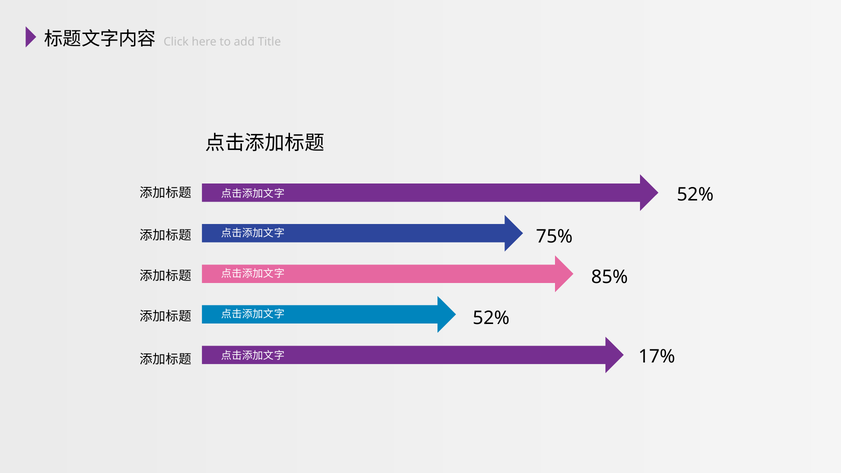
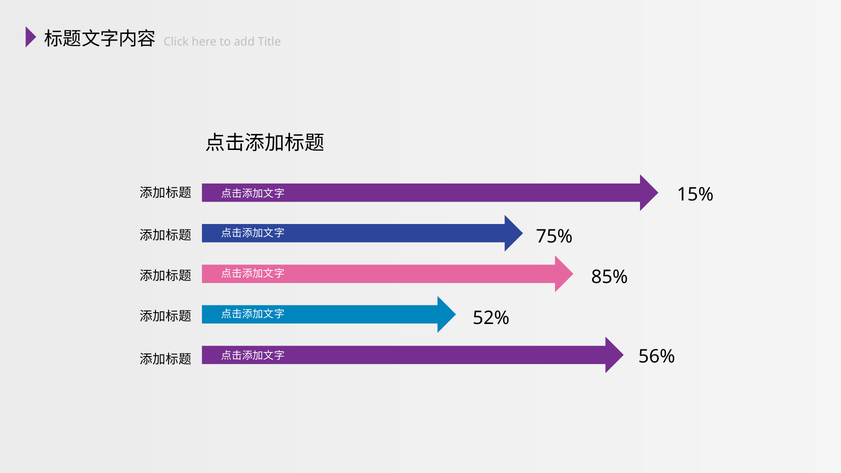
52% at (695, 194): 52% -> 15%
17%: 17% -> 56%
